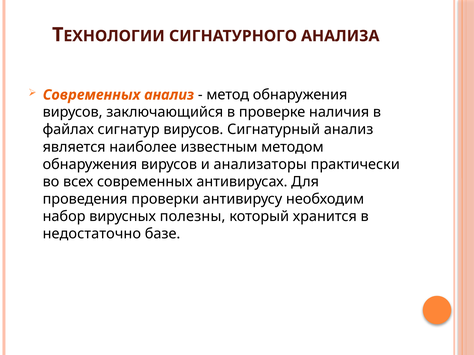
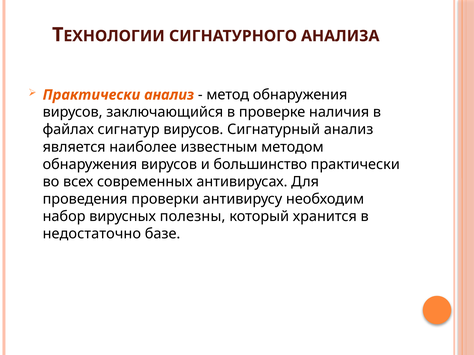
Современных at (91, 95): Современных -> Практически
анализаторы: анализаторы -> большинство
